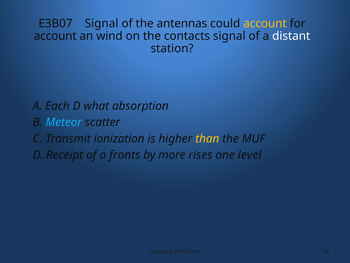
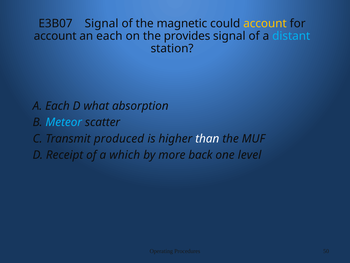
antennas: antennas -> magnetic
an wind: wind -> each
contacts: contacts -> provides
distant colour: white -> light blue
ionization: ionization -> produced
than colour: yellow -> white
fronts: fronts -> which
rises: rises -> back
